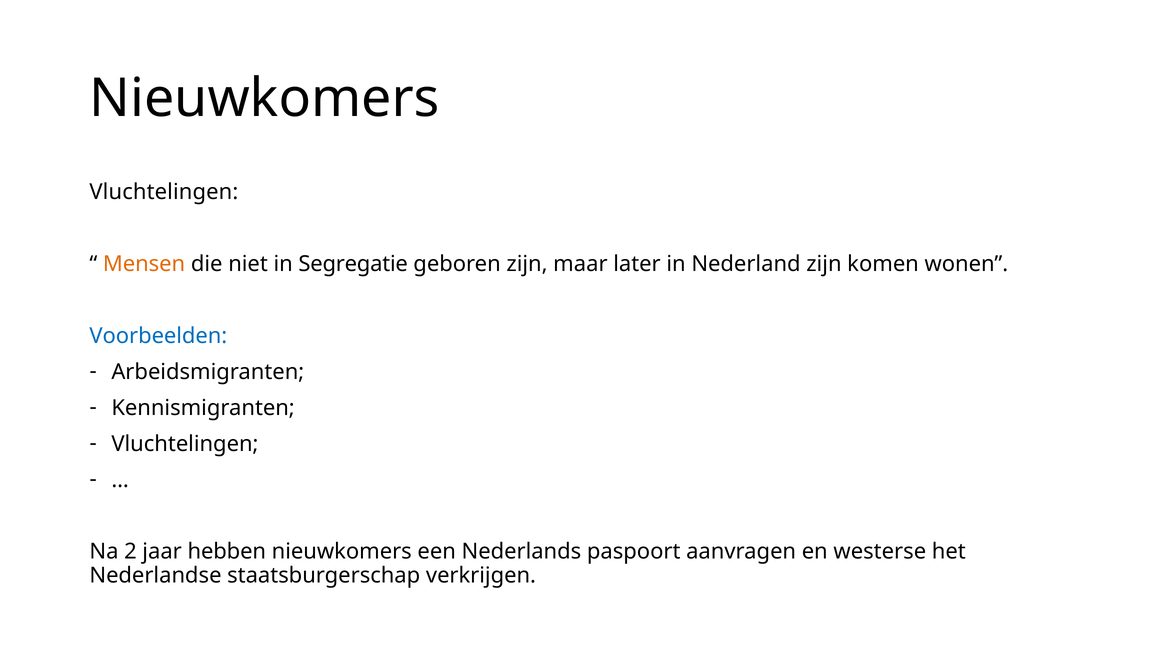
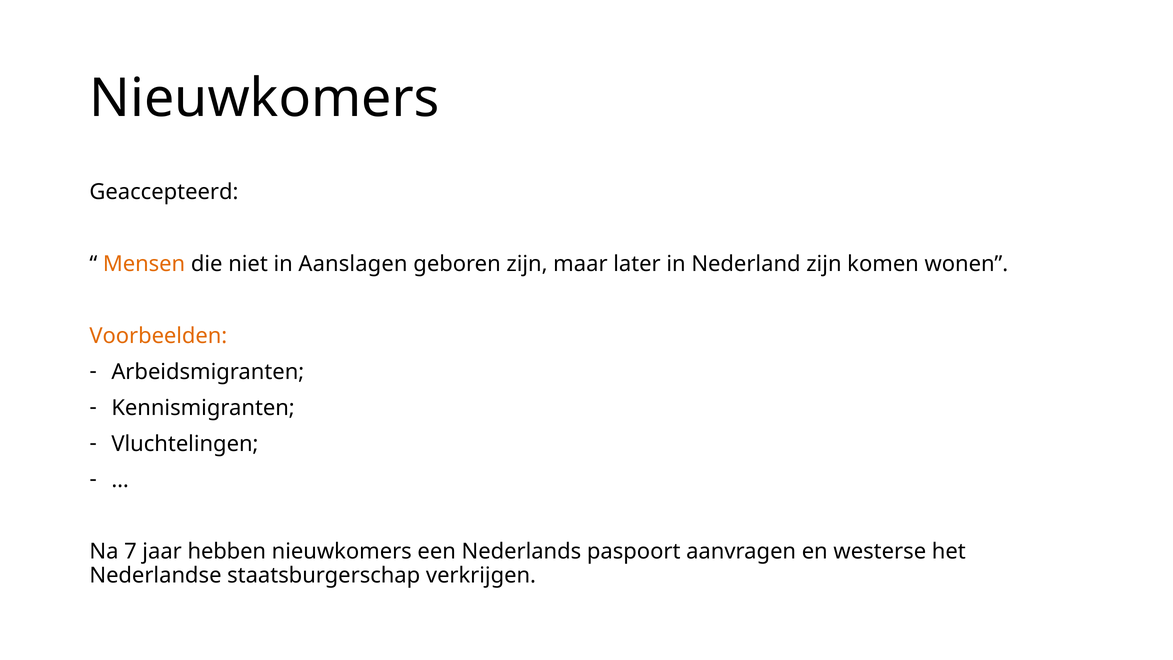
Vluchtelingen at (164, 192): Vluchtelingen -> Geaccepteerd
Segregatie: Segregatie -> Aanslagen
Voorbeelden colour: blue -> orange
2: 2 -> 7
